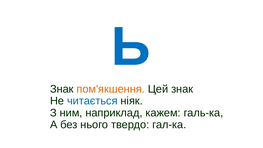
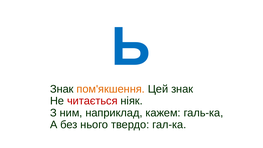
читається colour: blue -> red
